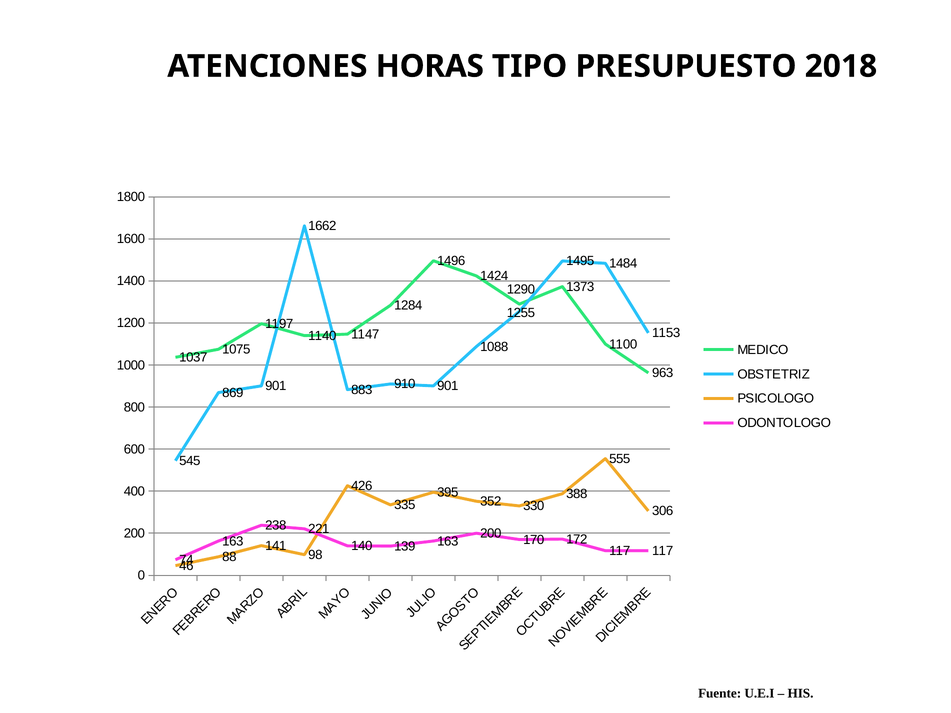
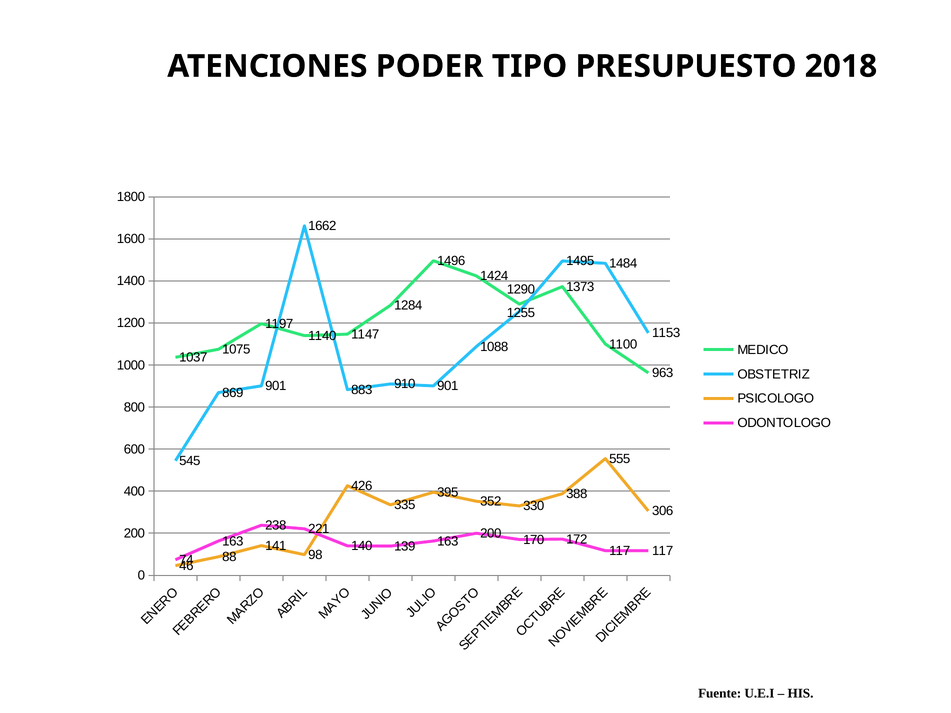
HORAS: HORAS -> PODER
